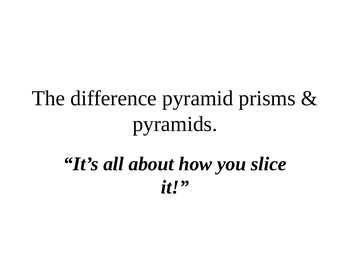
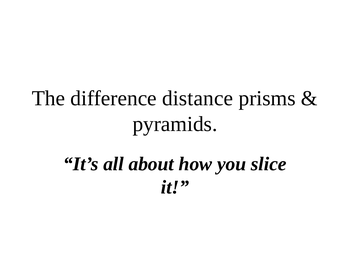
pyramid: pyramid -> distance
